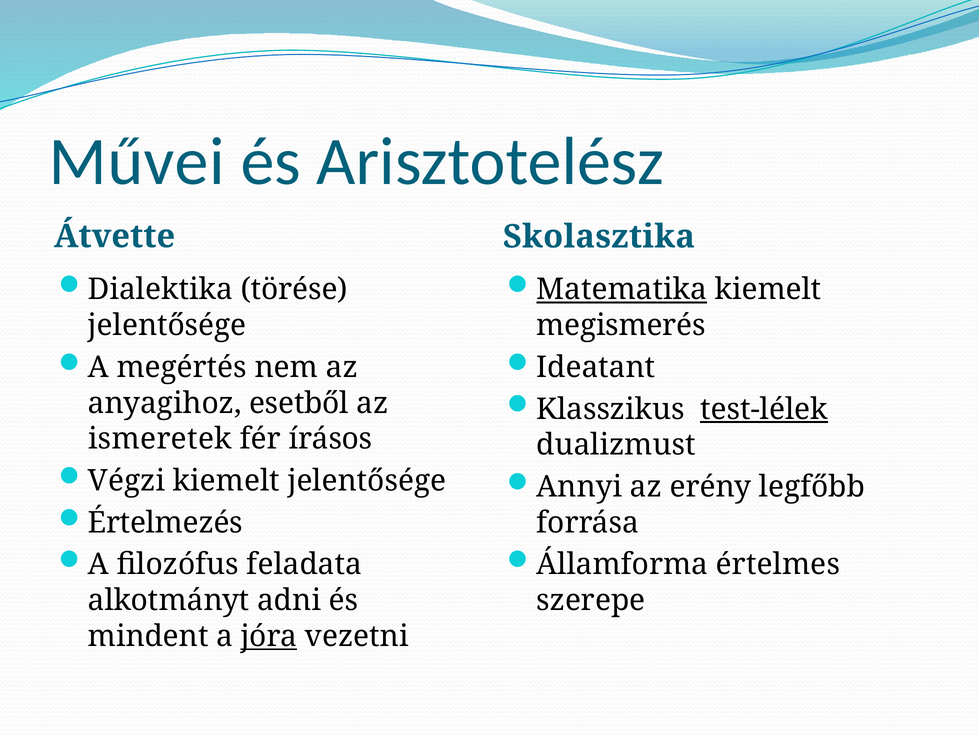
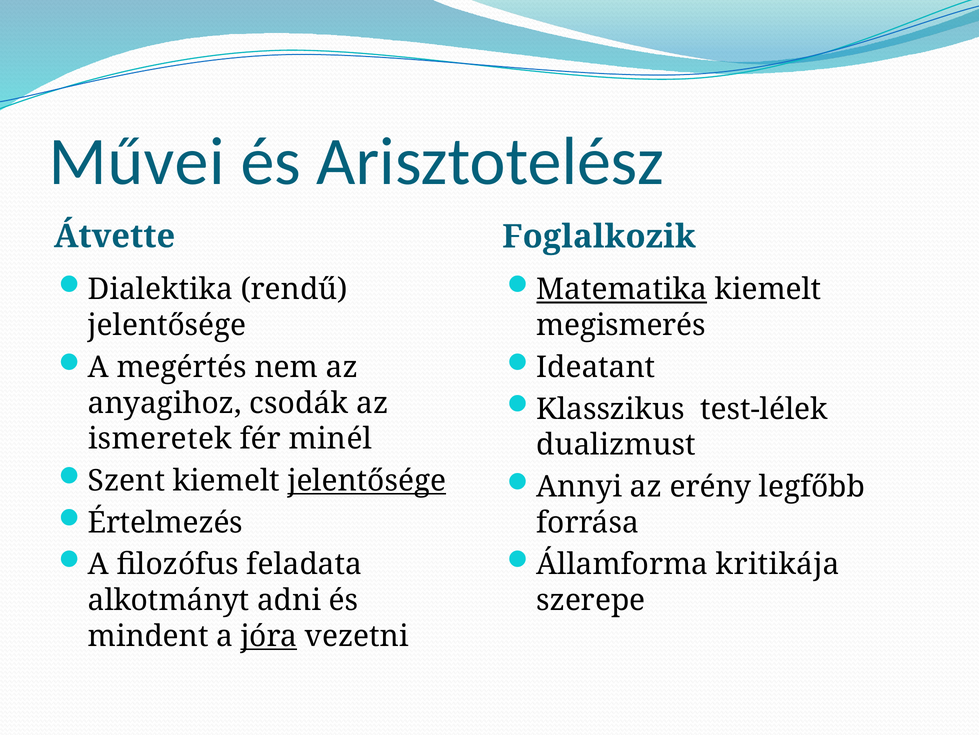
Skolasztika: Skolasztika -> Foglalkozik
törése: törése -> rendű
test-lélek underline: present -> none
esetből: esetből -> csodák
írásos: írásos -> minél
Végzi: Végzi -> Szent
jelentősége at (367, 480) underline: none -> present
értelmes: értelmes -> kritikája
